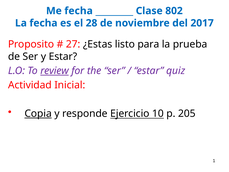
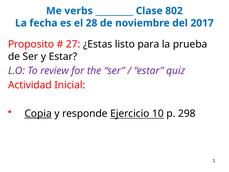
Me fecha: fecha -> verbs
review underline: present -> none
205: 205 -> 298
